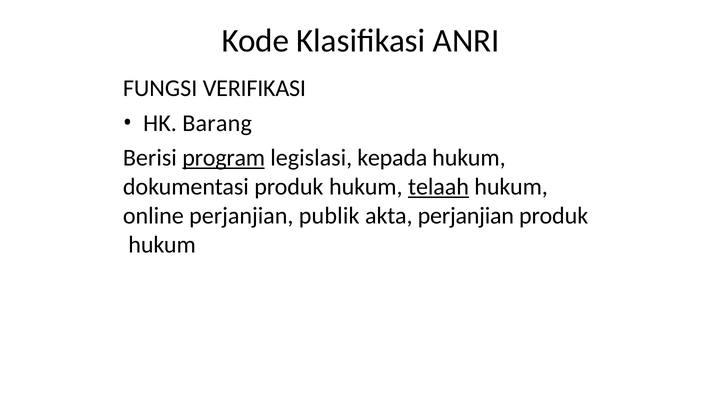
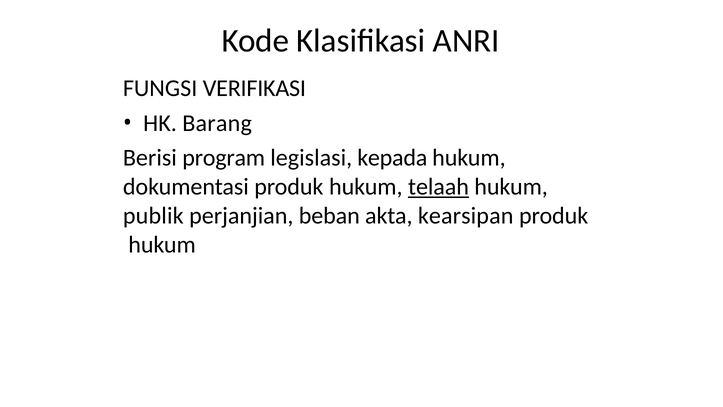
program underline: present -> none
online: online -> publik
publik: publik -> beban
akta perjanjian: perjanjian -> kearsipan
